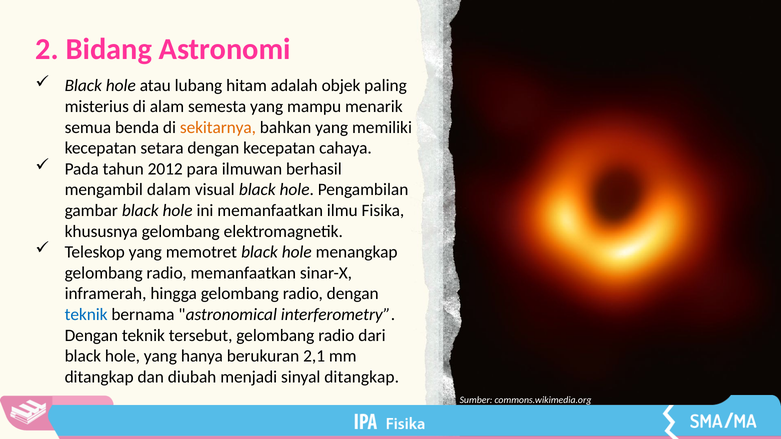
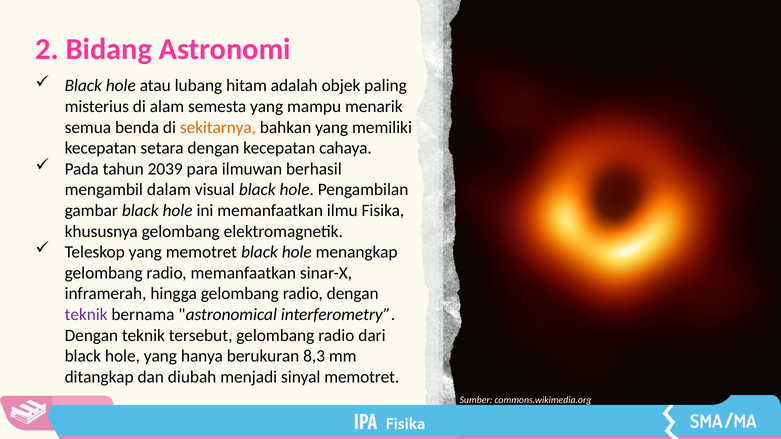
2012: 2012 -> 2039
teknik at (86, 315) colour: blue -> purple
2,1: 2,1 -> 8,3
sinyal ditangkap: ditangkap -> memotret
